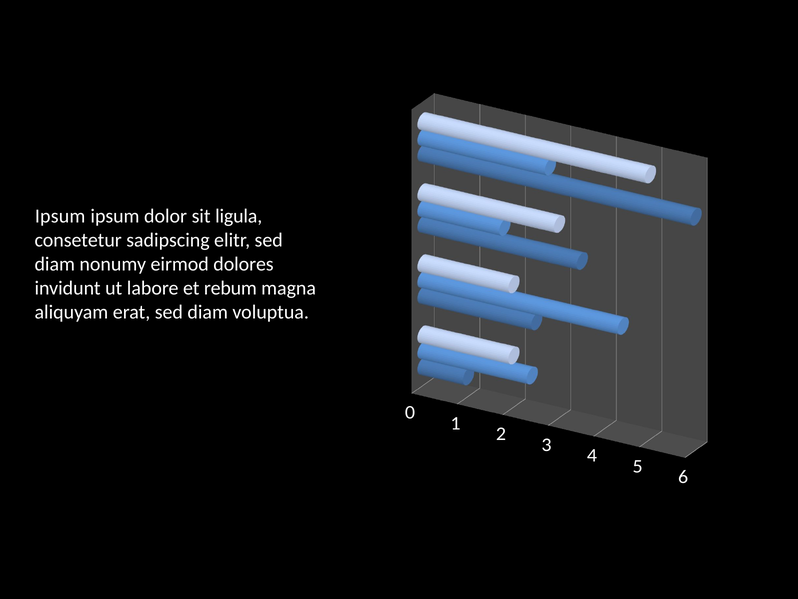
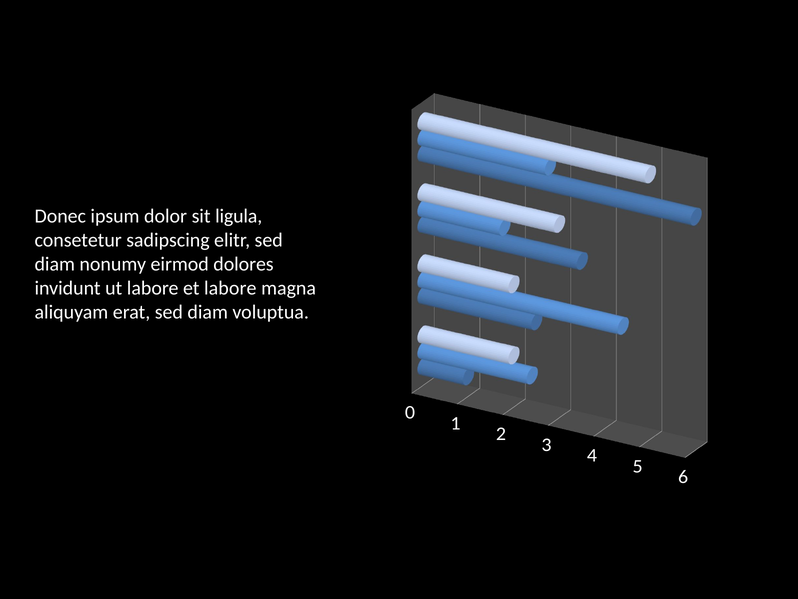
Ipsum at (60, 216): Ipsum -> Donec
et rebum: rebum -> labore
